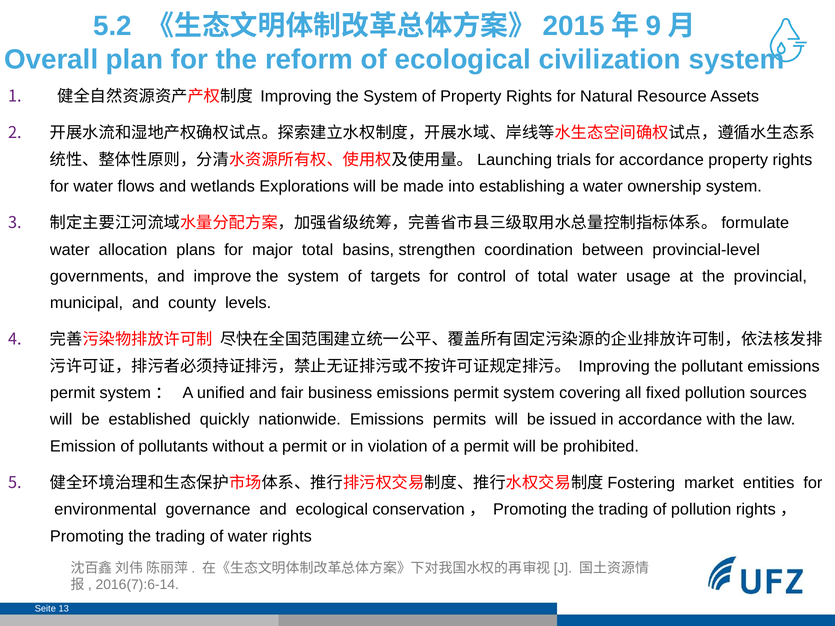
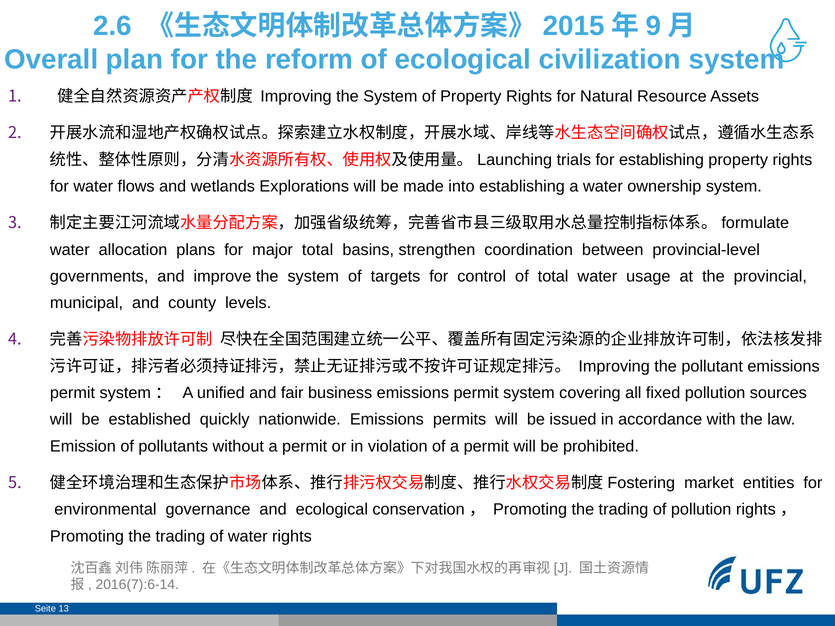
5.2: 5.2 -> 2.6
for accordance: accordance -> establishing
